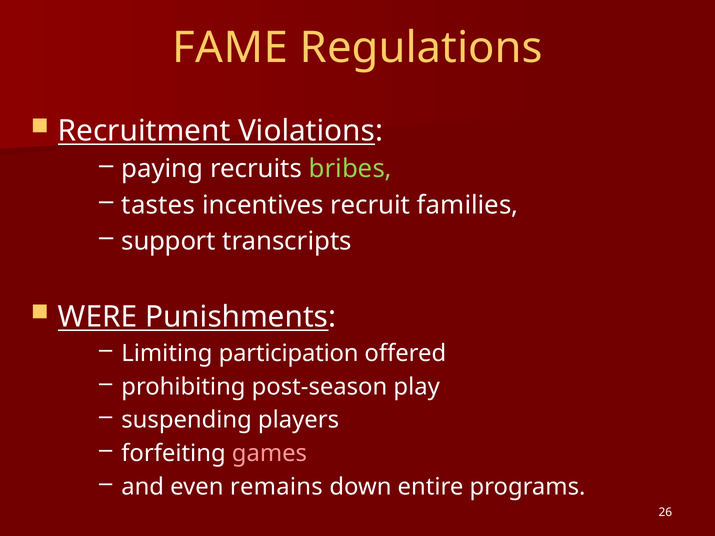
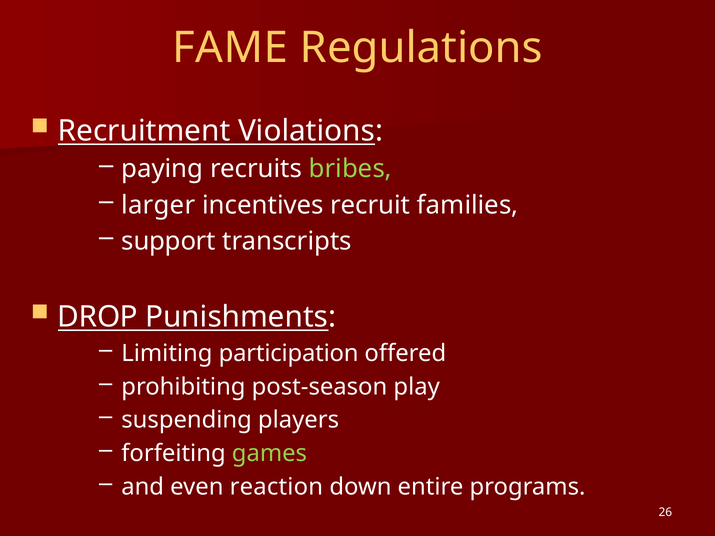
tastes: tastes -> larger
WERE: WERE -> DROP
games colour: pink -> light green
remains: remains -> reaction
